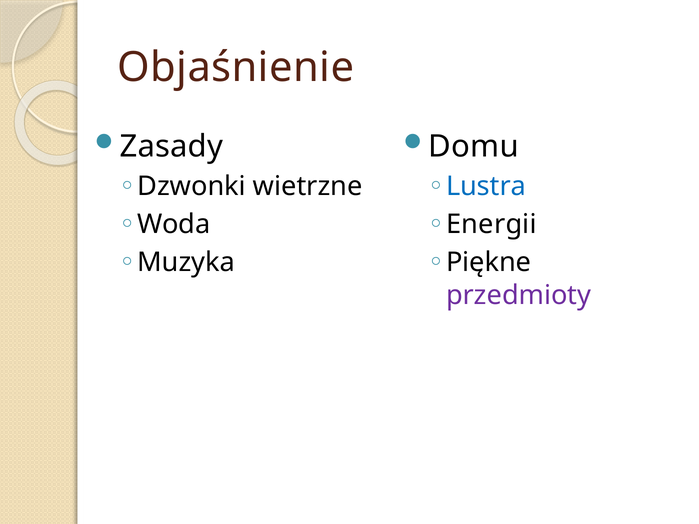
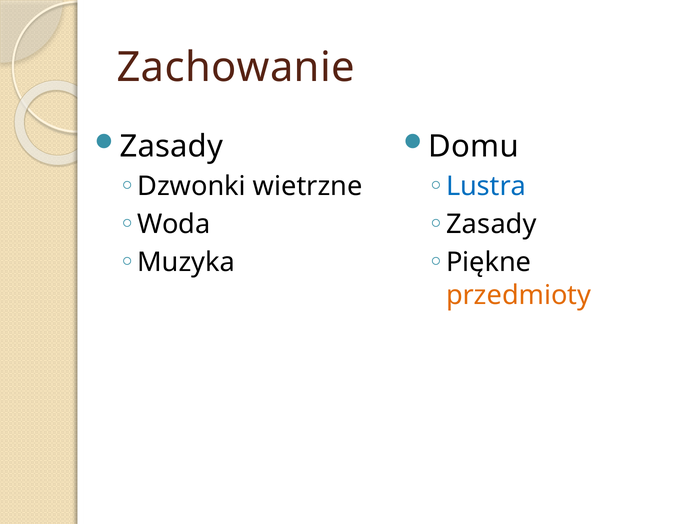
Objaśnienie: Objaśnienie -> Zachowanie
Energii at (491, 225): Energii -> Zasady
przedmioty colour: purple -> orange
